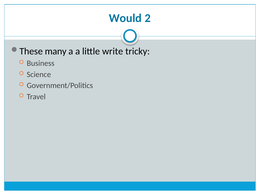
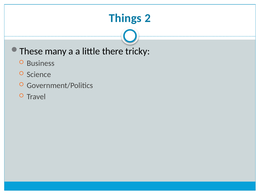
Would: Would -> Things
write: write -> there
